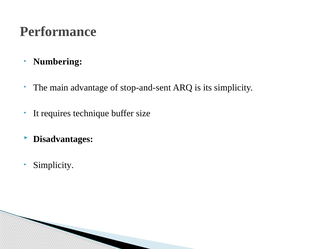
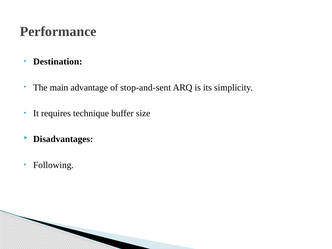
Numbering: Numbering -> Destination
Simplicity at (53, 165): Simplicity -> Following
